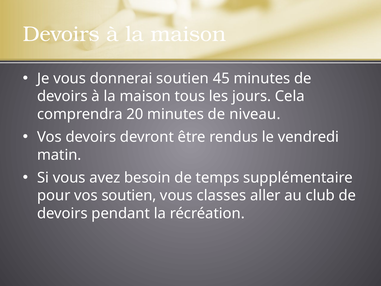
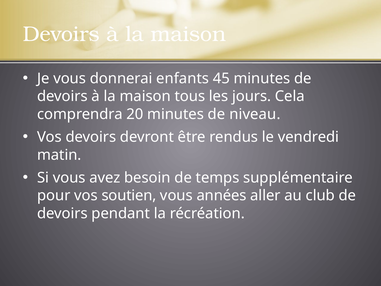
donnerai soutien: soutien -> enfants
classes: classes -> années
